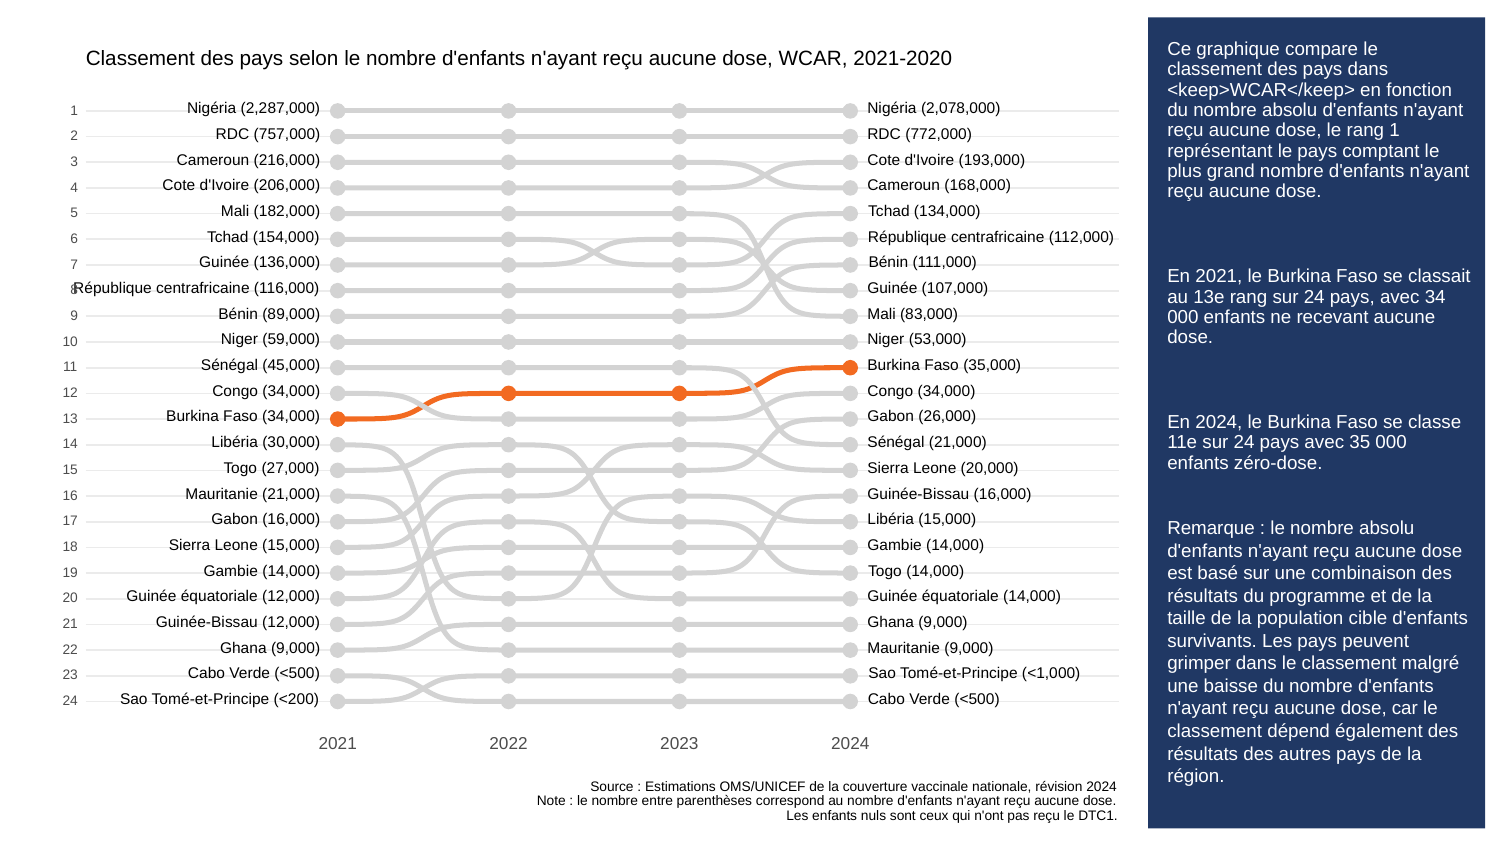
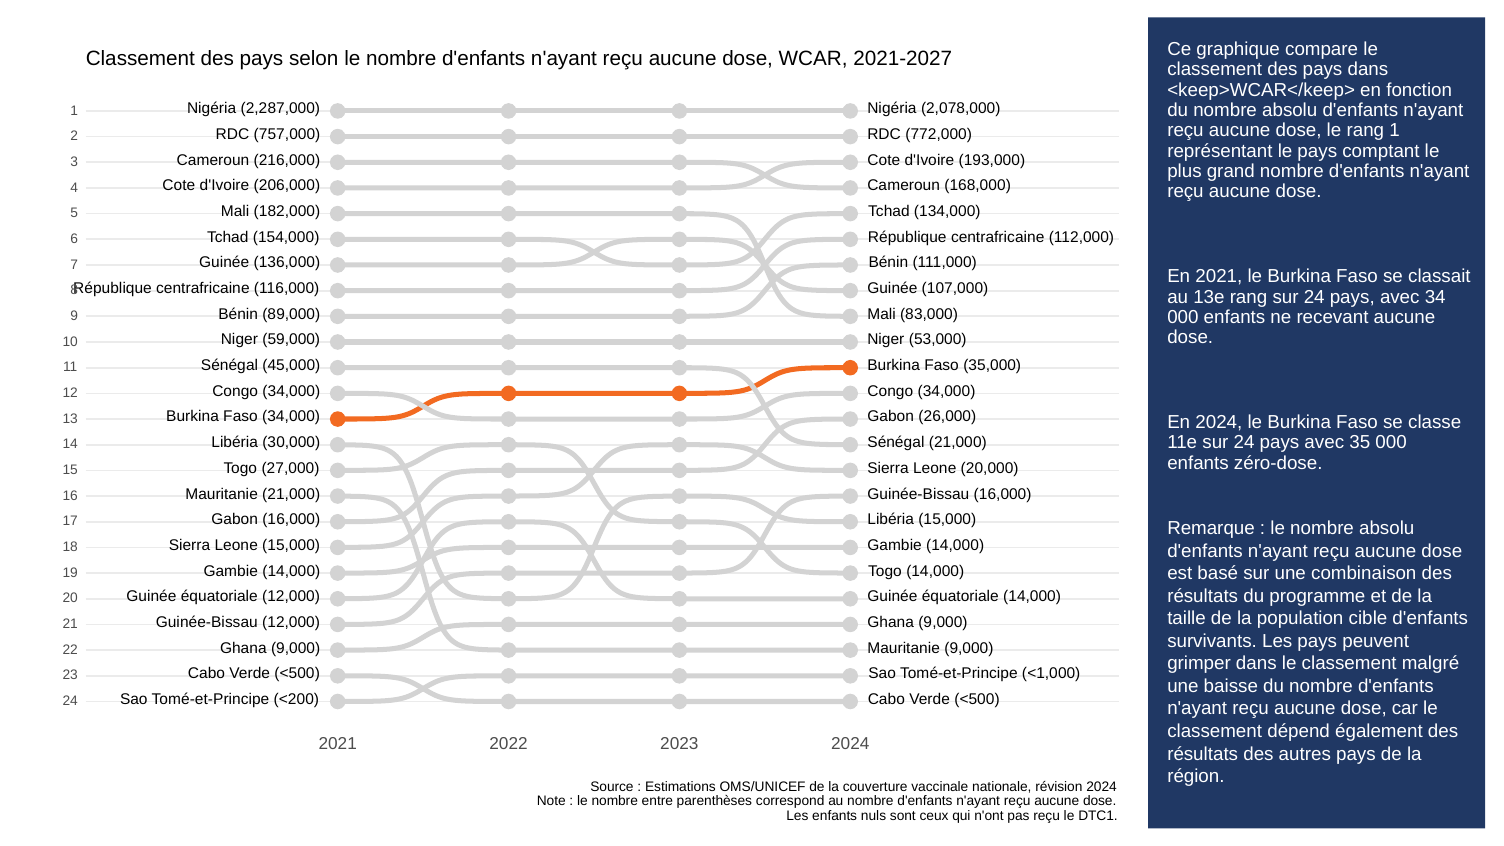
2021-2020: 2021-2020 -> 2021-2027
